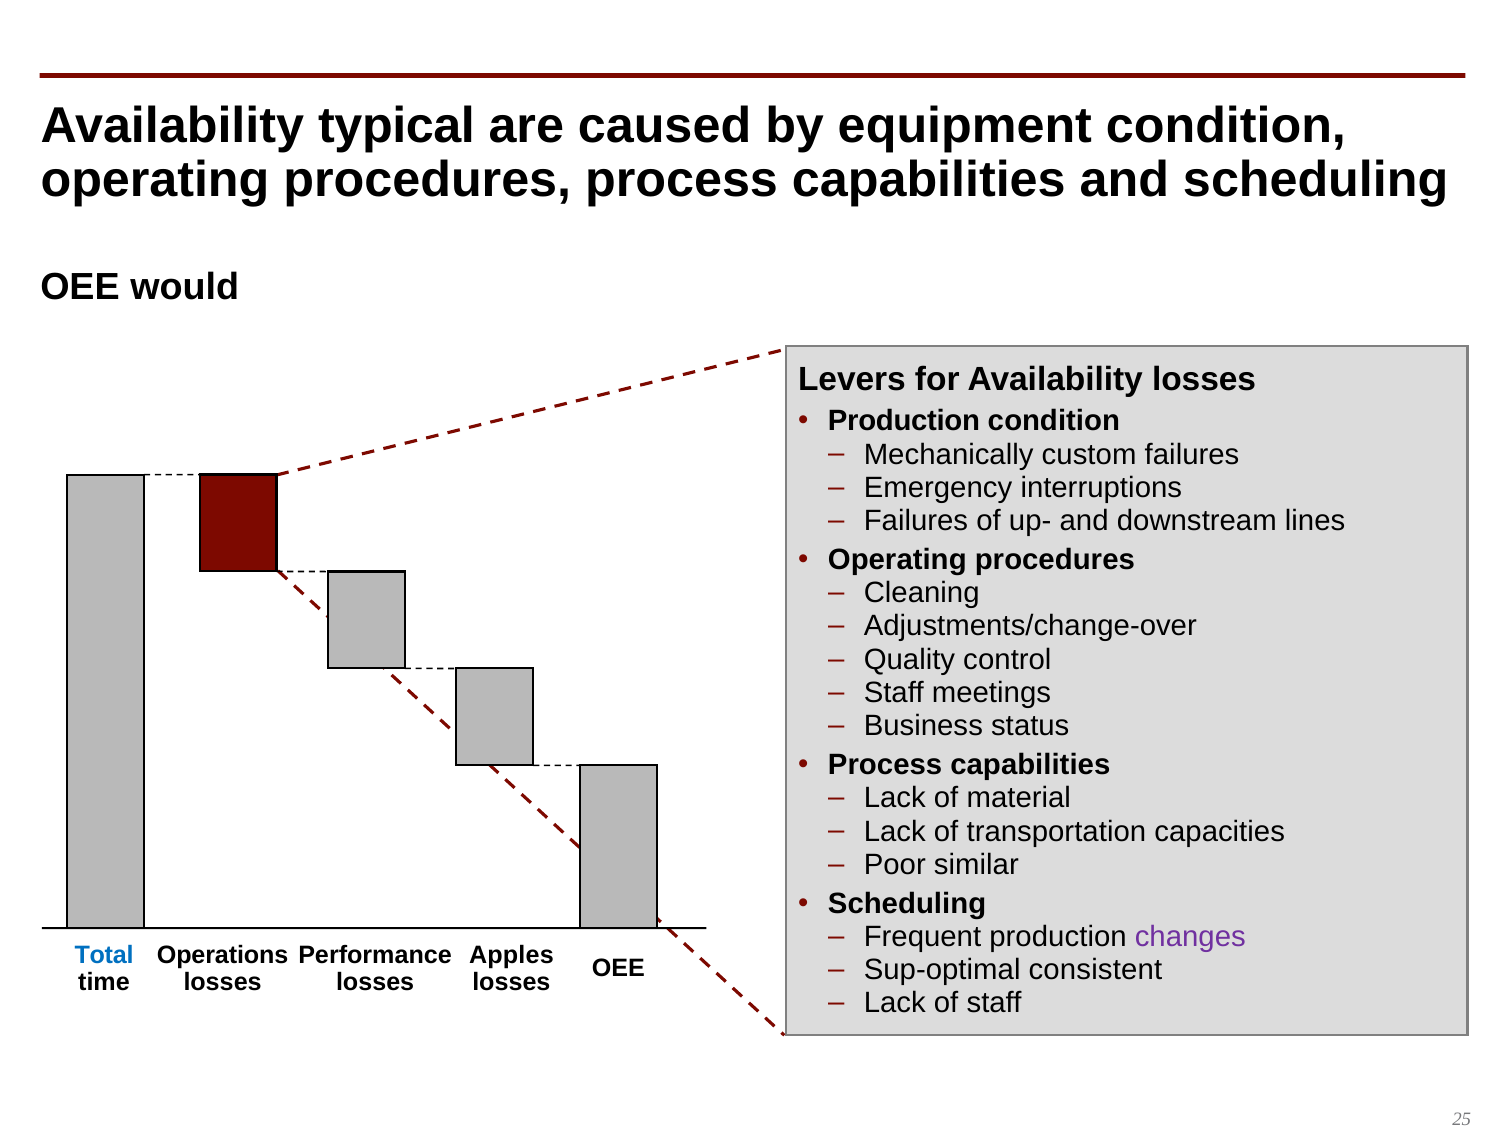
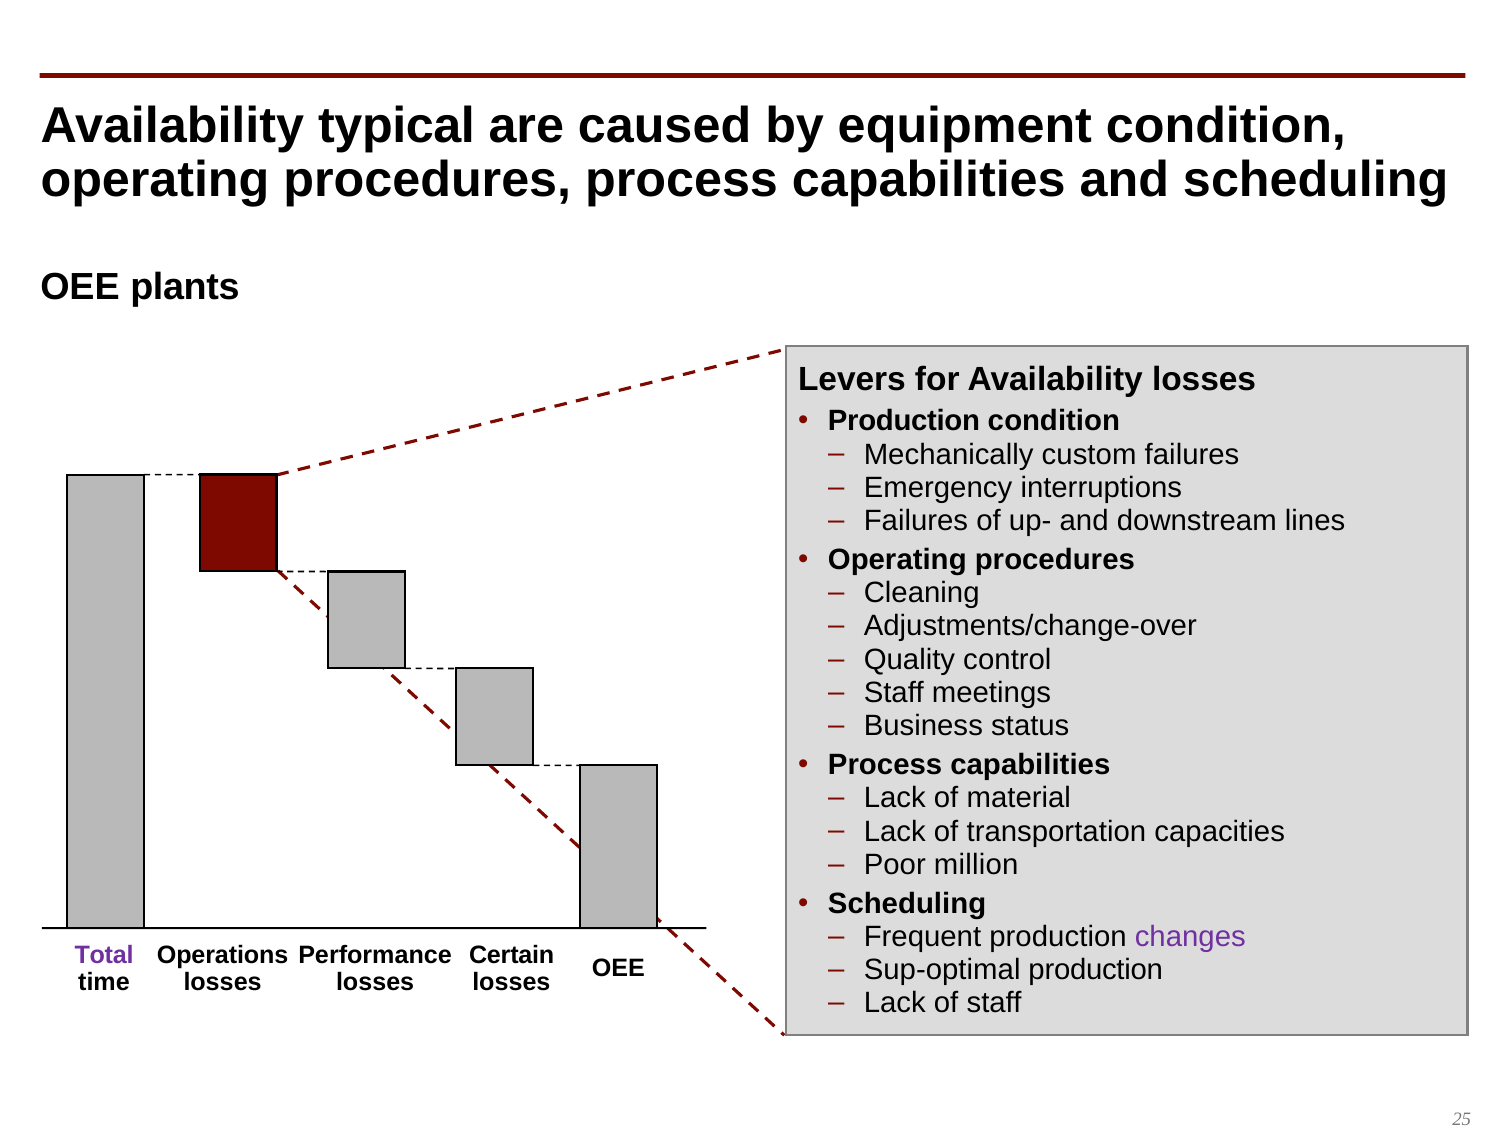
would: would -> plants
similar: similar -> million
Total colour: blue -> purple
Apples: Apples -> Certain
Sup-optimal consistent: consistent -> production
